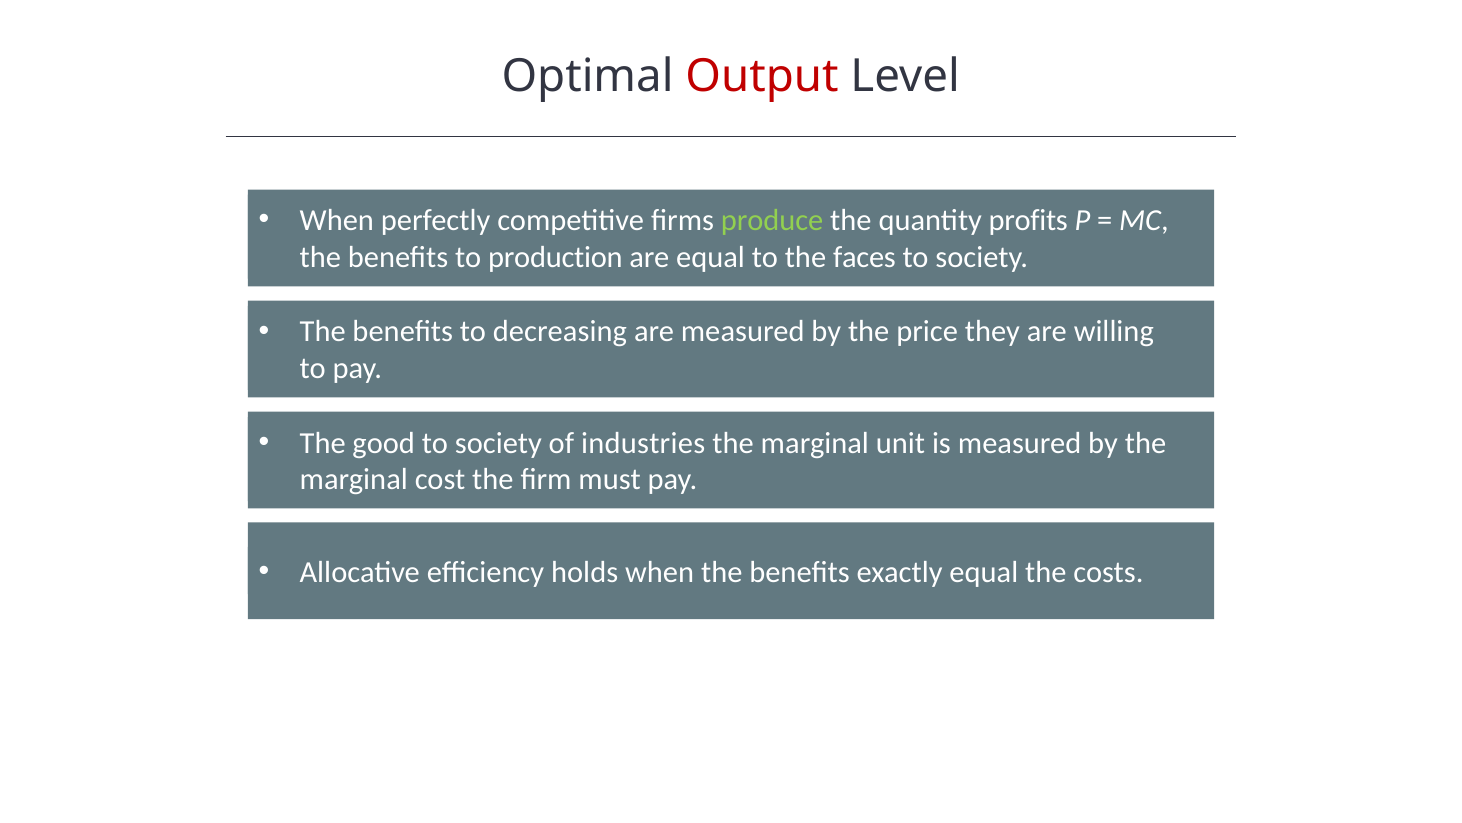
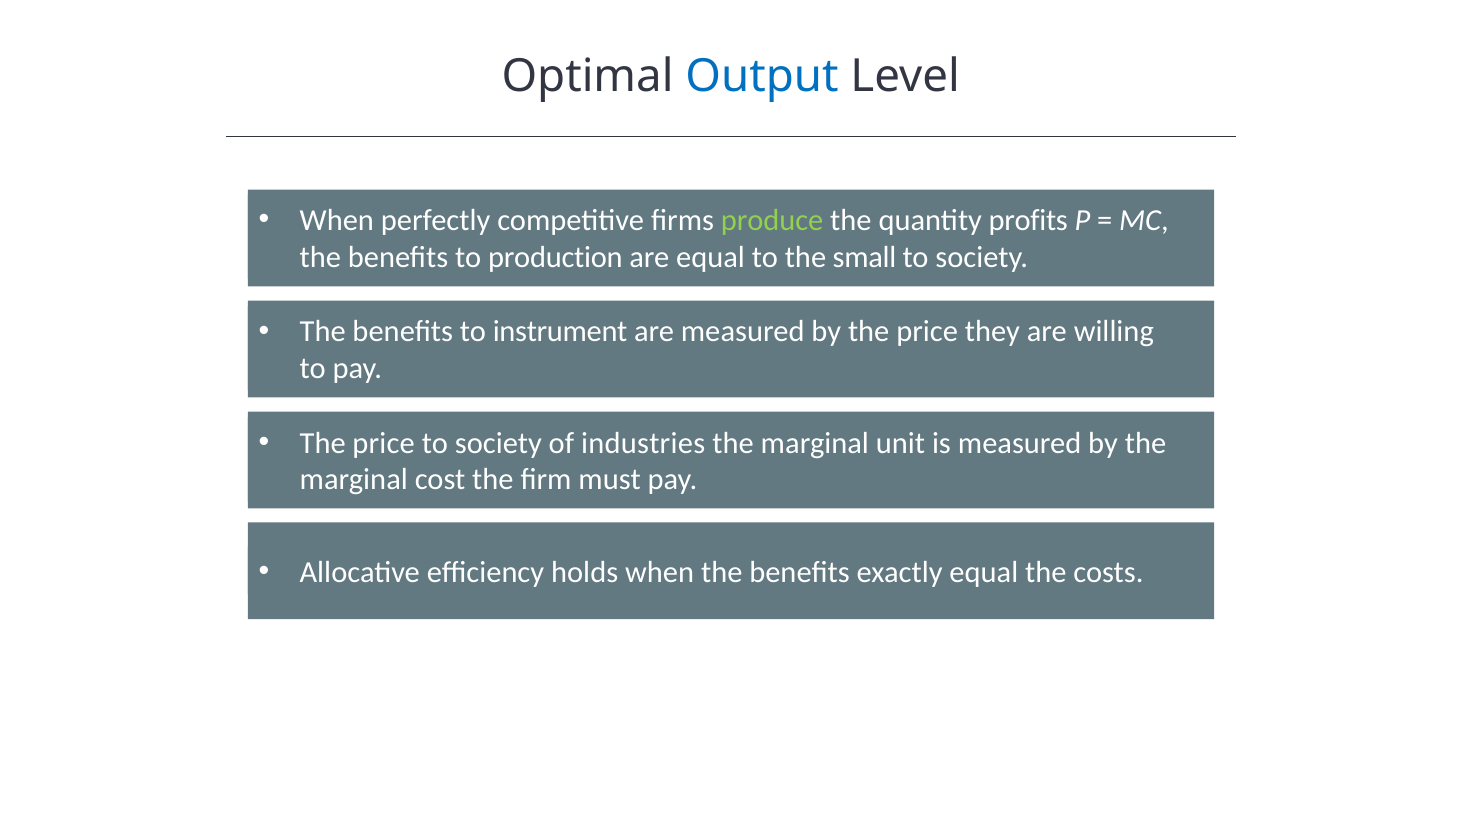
Output colour: red -> blue
faces: faces -> small
decreasing: decreasing -> instrument
good at (384, 443): good -> price
